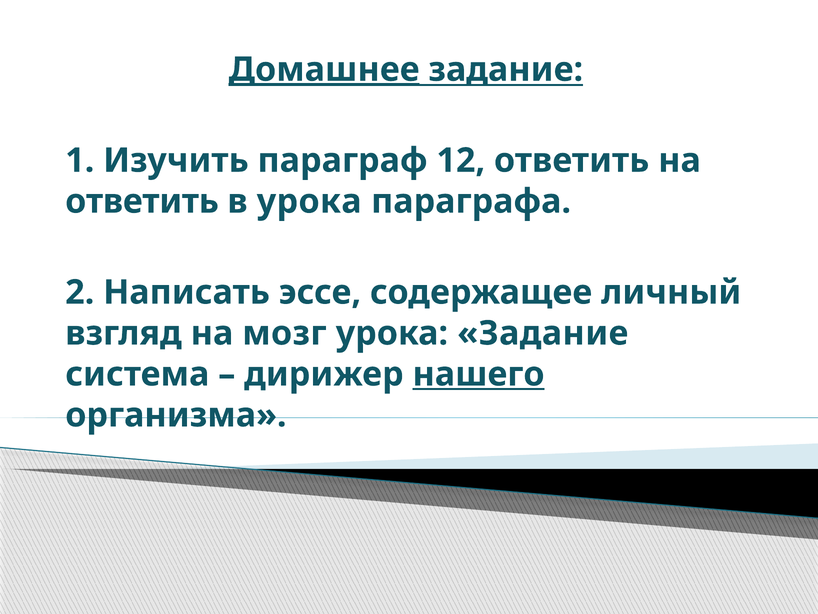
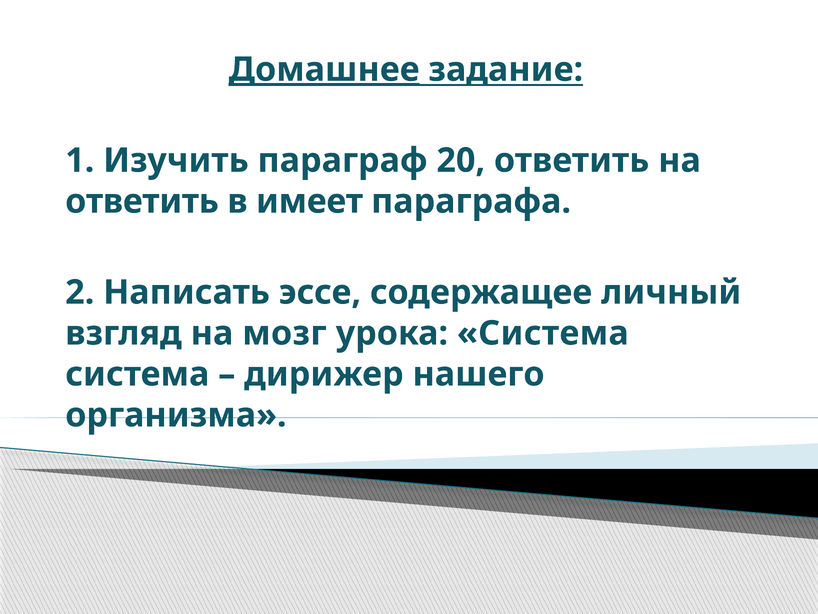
12: 12 -> 20
в урока: урока -> имеет
урока Задание: Задание -> Система
нашего underline: present -> none
